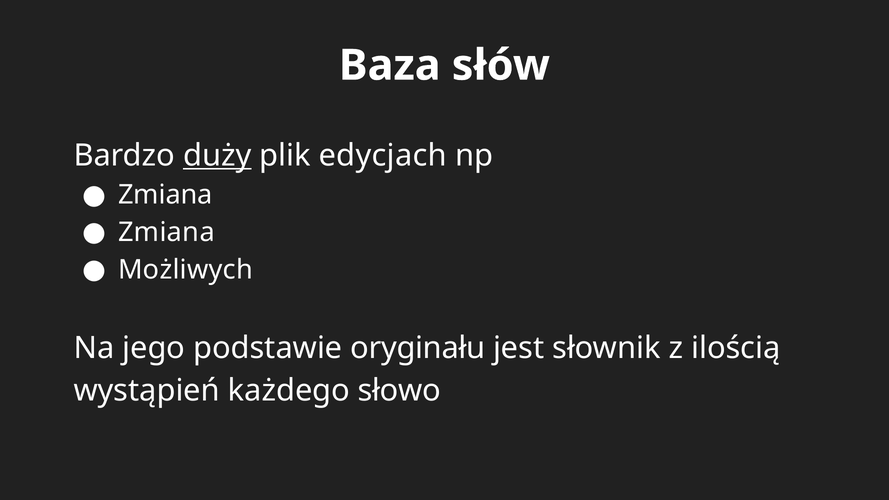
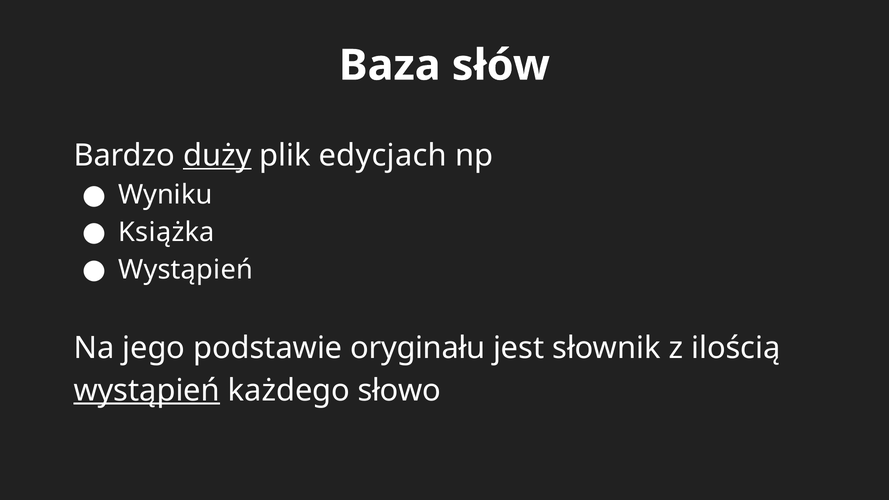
Zmiana at (165, 195): Zmiana -> Wyniku
Zmiana at (166, 232): Zmiana -> Książka
Możliwych at (185, 270): Możliwych -> Wystąpień
wystąpień at (147, 390) underline: none -> present
